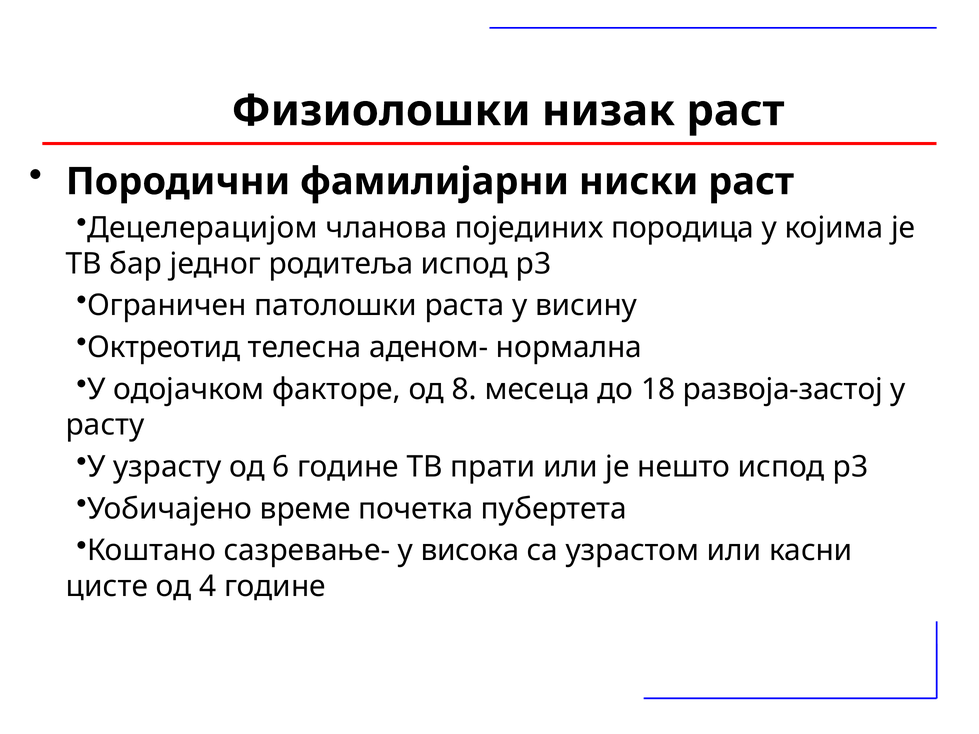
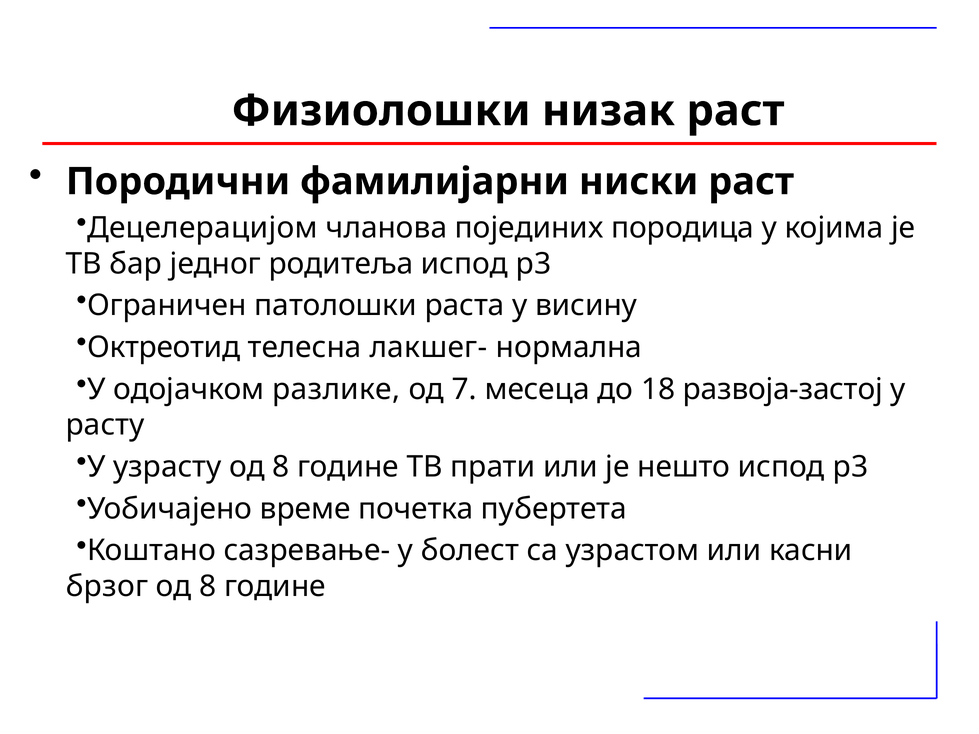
аденом-: аденом- -> лакшег-
факторе: факторе -> разлике
8: 8 -> 7
узрасту од 6: 6 -> 8
висока: висока -> болест
цисте: цисте -> брзог
4 at (208, 587): 4 -> 8
